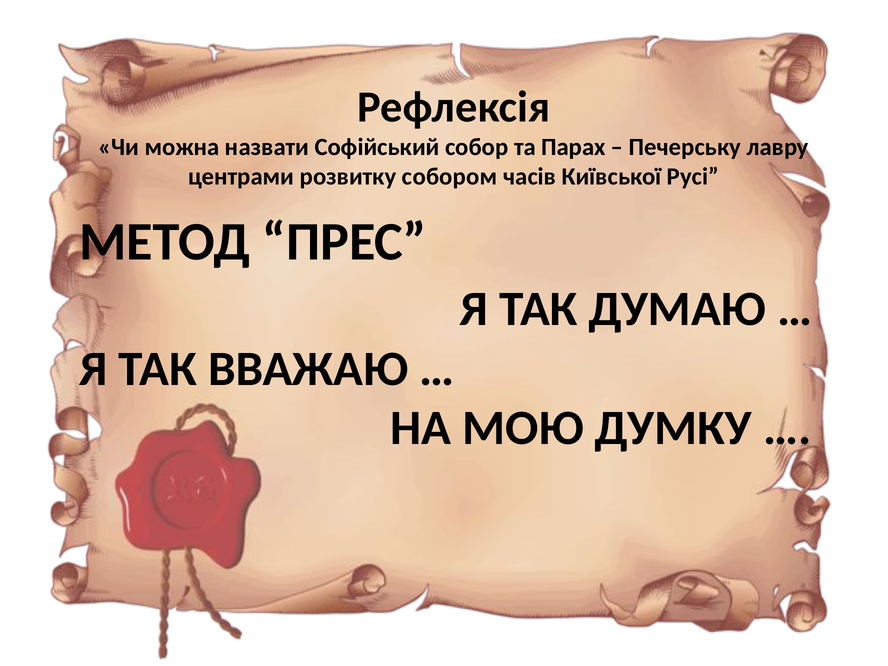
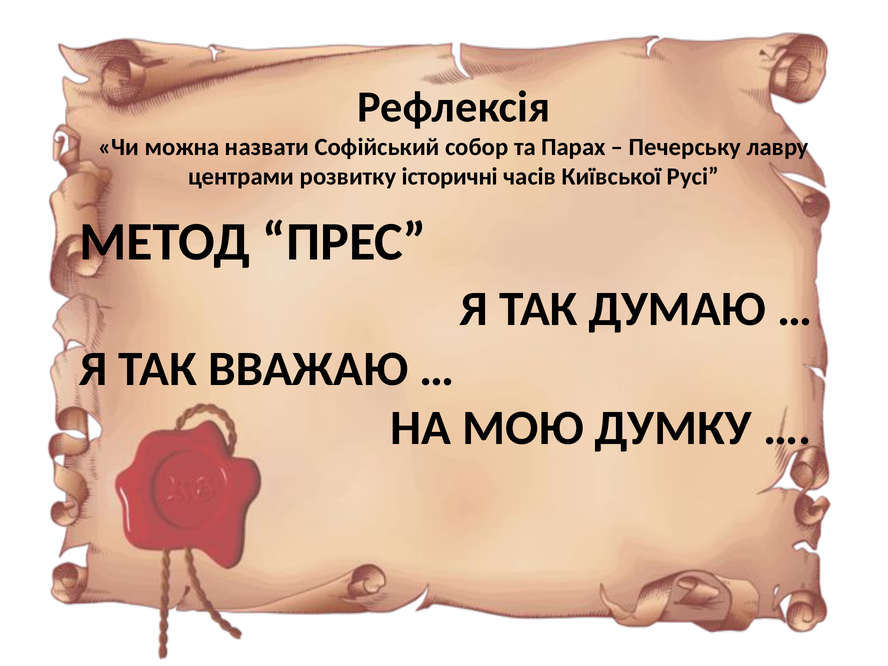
собором: собором -> історичні
